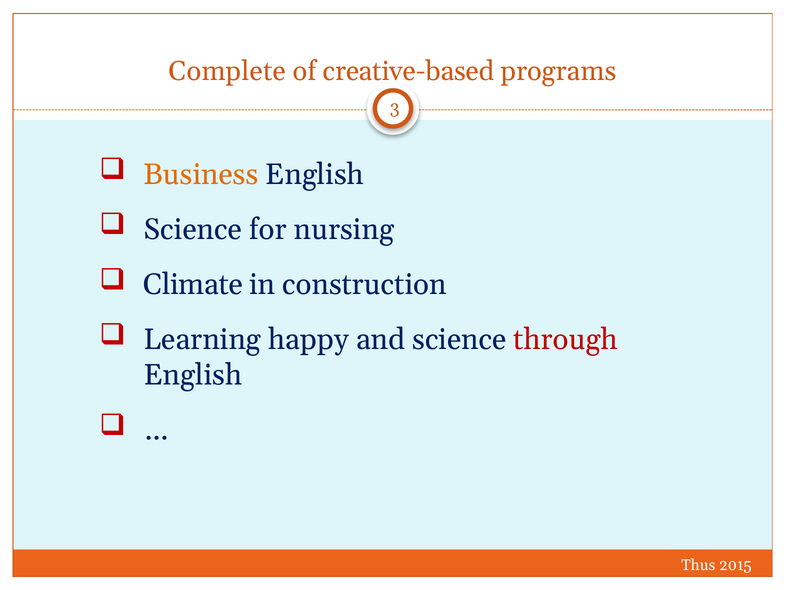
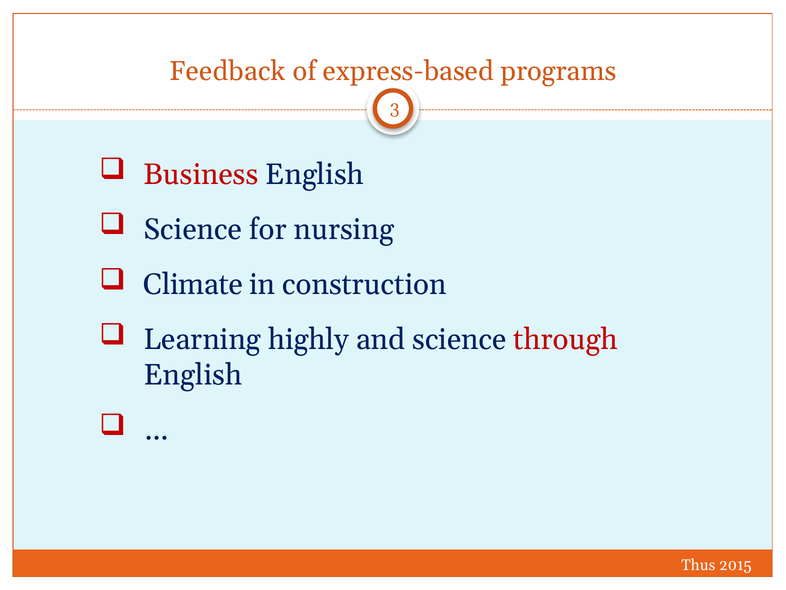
Complete: Complete -> Feedback
creative-based: creative-based -> express-based
Business colour: orange -> red
happy: happy -> highly
